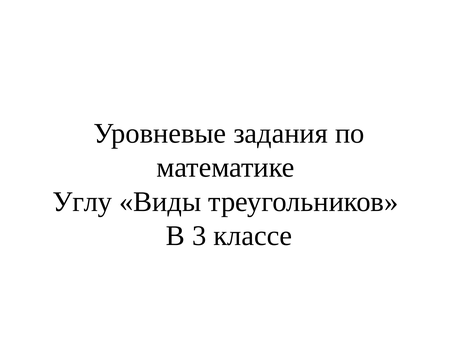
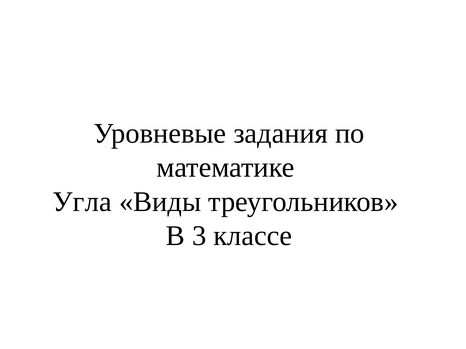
Углу: Углу -> Угла
